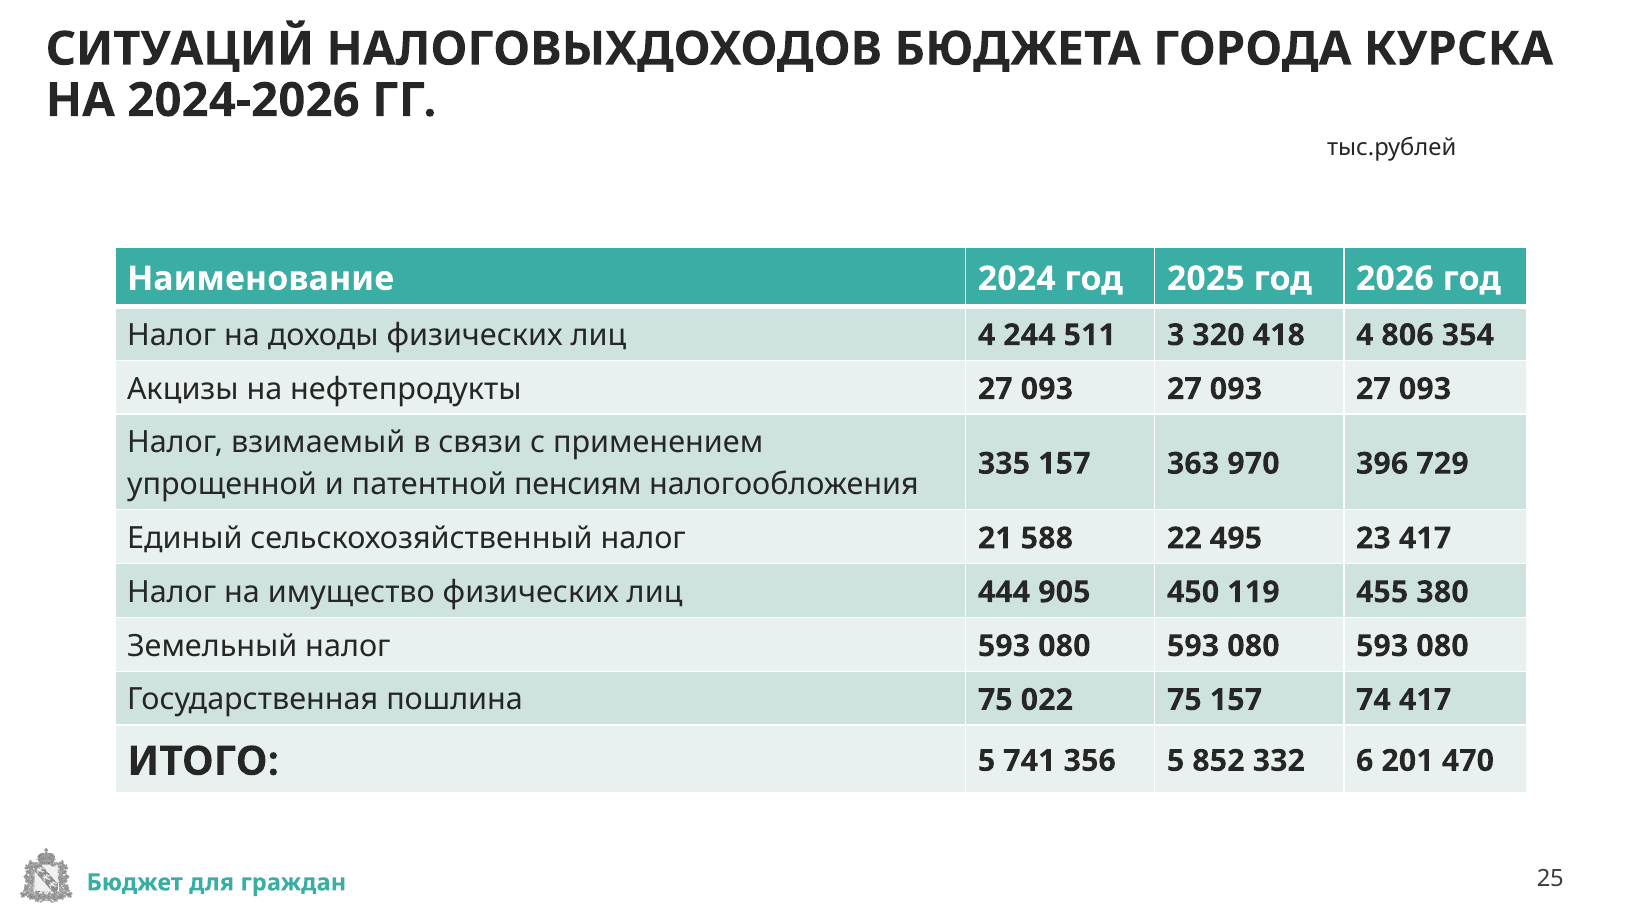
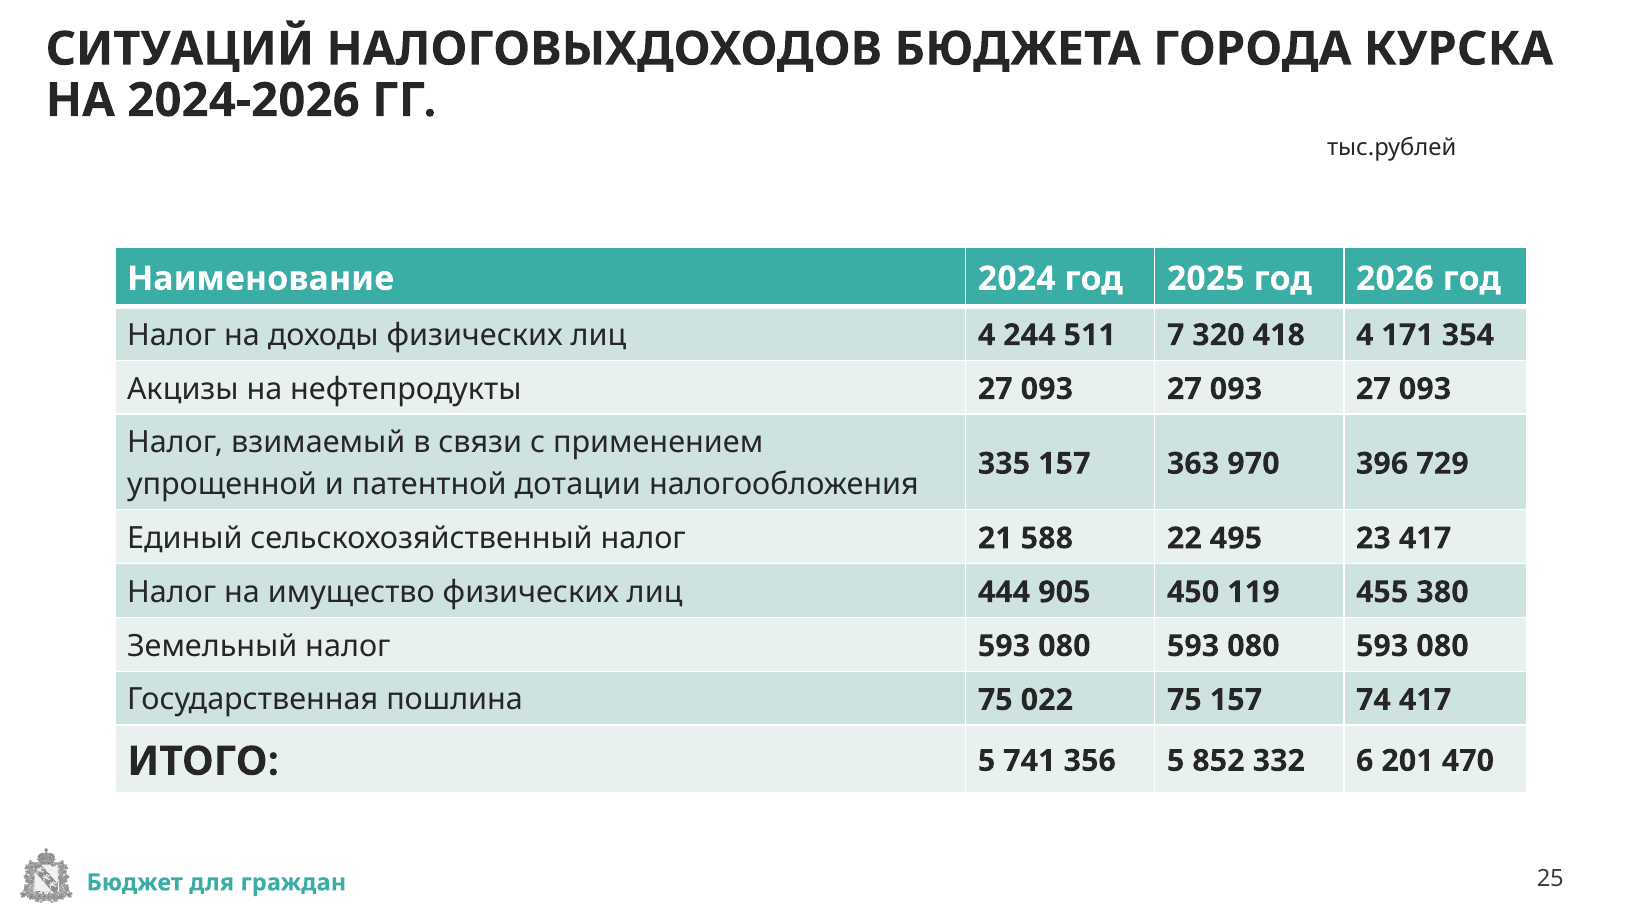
3: 3 -> 7
806: 806 -> 171
пенсиям: пенсиям -> дотации
